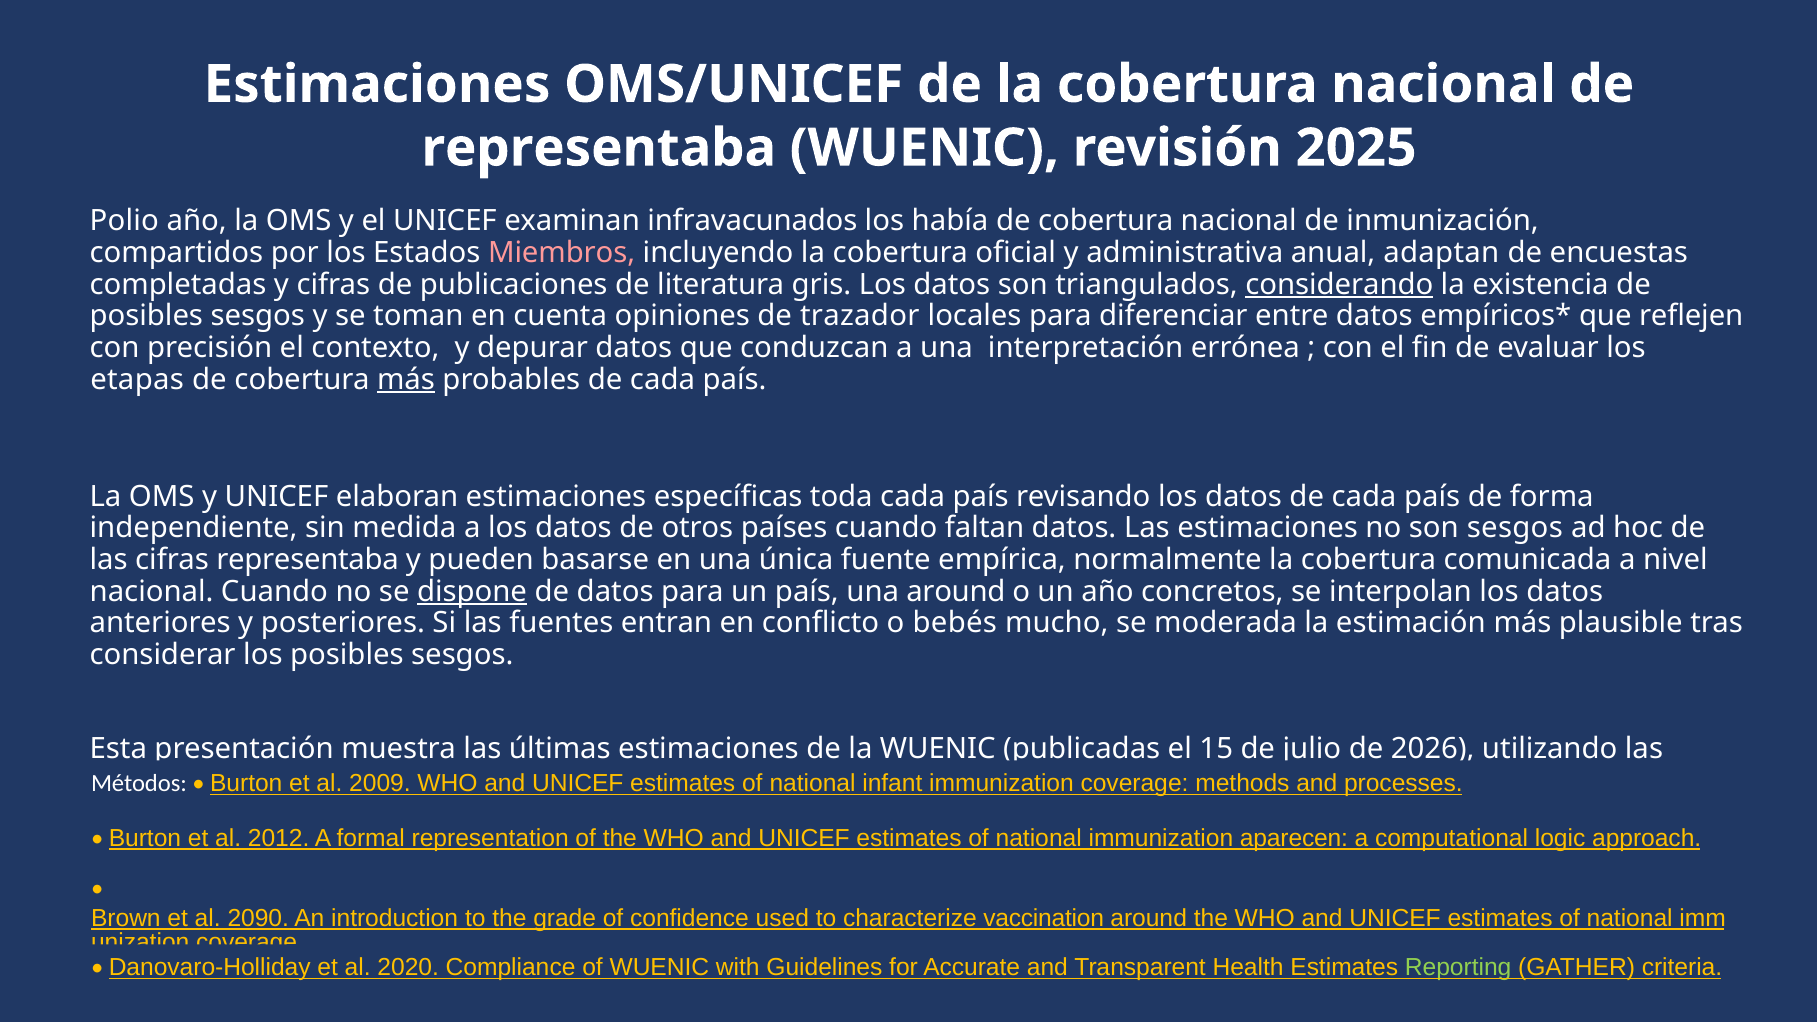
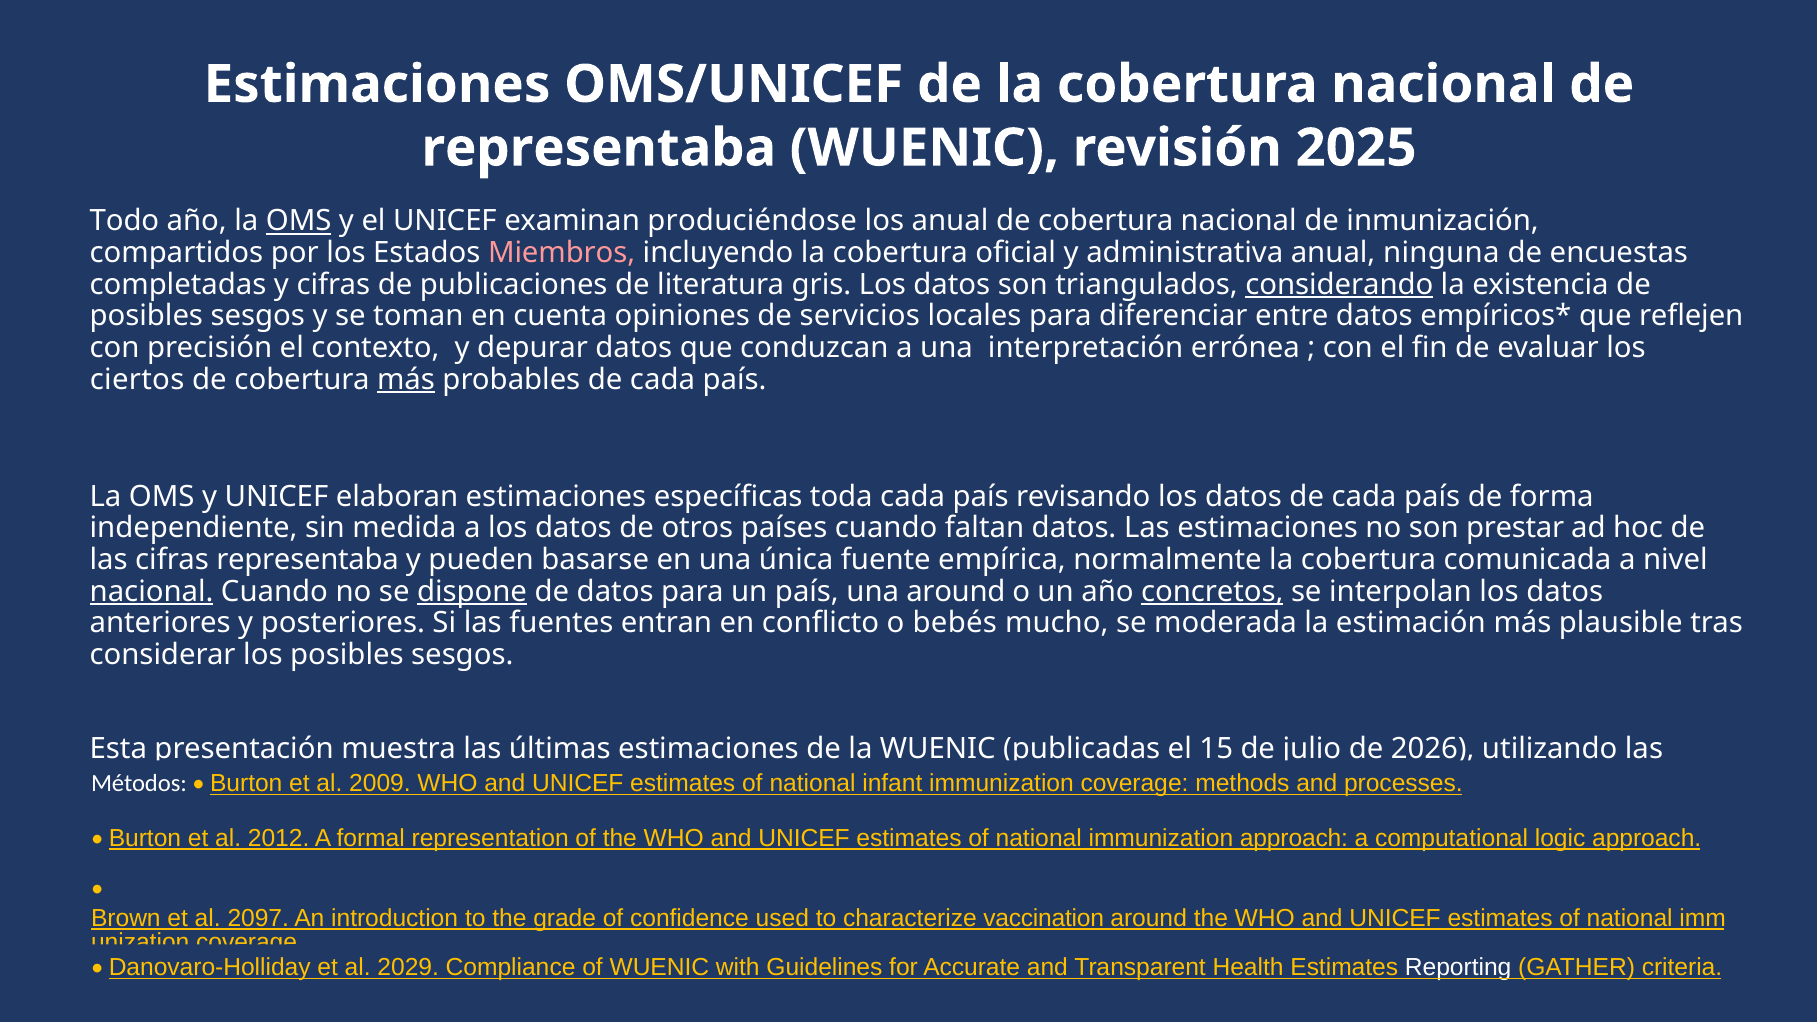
Polio: Polio -> Todo
OMS at (299, 221) underline: none -> present
infravacunados: infravacunados -> produciéndose
los había: había -> anual
adaptan: adaptan -> ninguna
trazador: trazador -> servicios
etapas: etapas -> ciertos
son sesgos: sesgos -> prestar
nacional at (152, 591) underline: none -> present
concretos underline: none -> present
immunization aparecen: aparecen -> approach
2090: 2090 -> 2097
2020: 2020 -> 2029
Reporting colour: light green -> white
